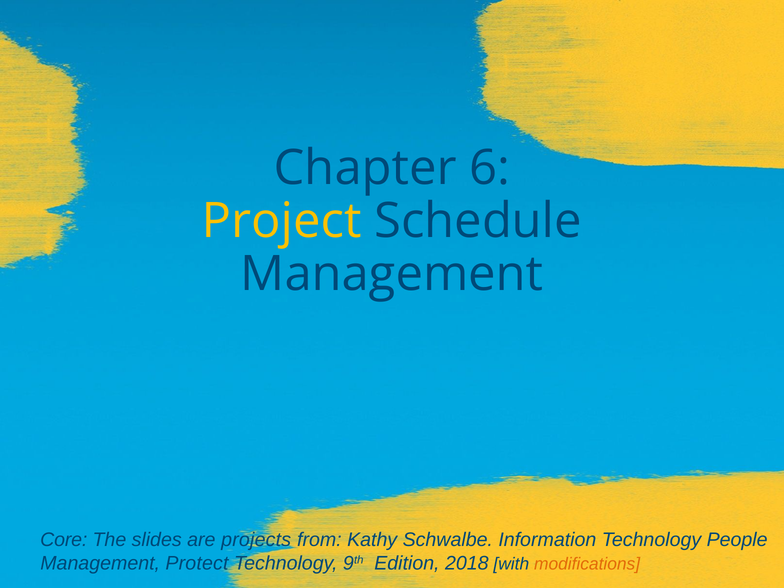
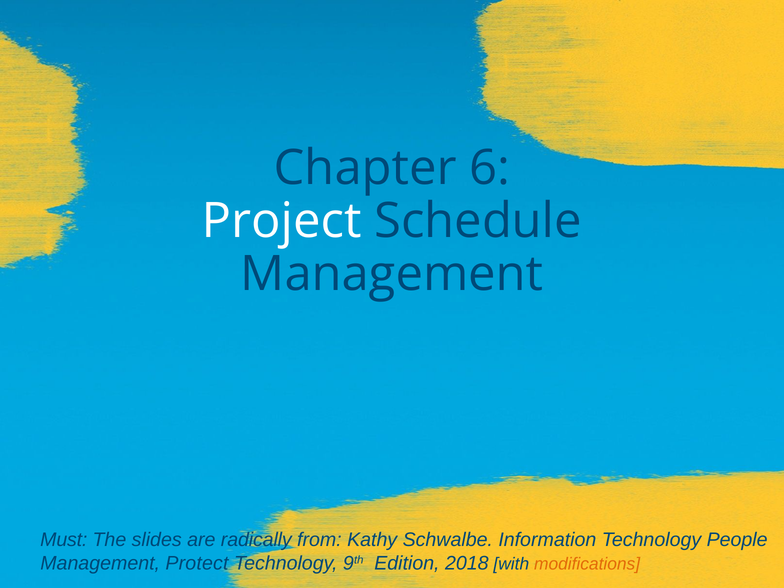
Project colour: yellow -> white
Core: Core -> Must
projects: projects -> radically
